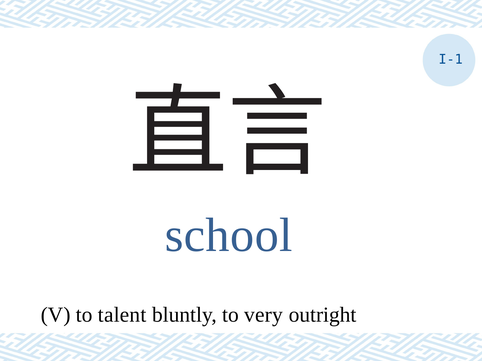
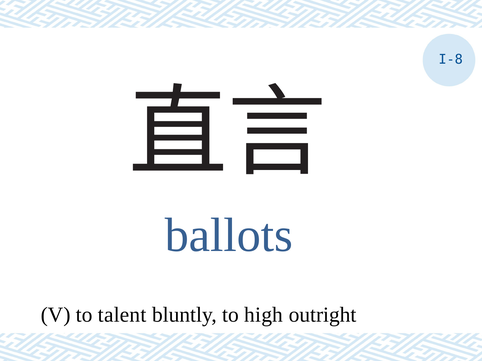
I-1: I-1 -> I-8
school: school -> ballots
very: very -> high
